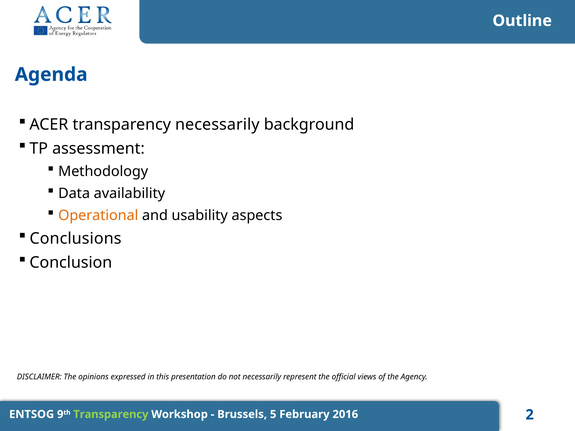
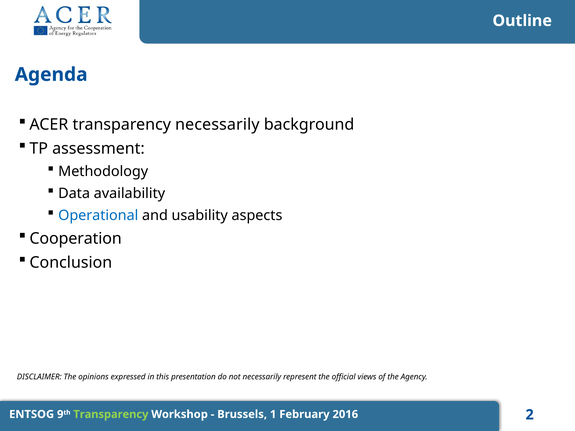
Operational colour: orange -> blue
Conclusions: Conclusions -> Cooperation
5: 5 -> 1
